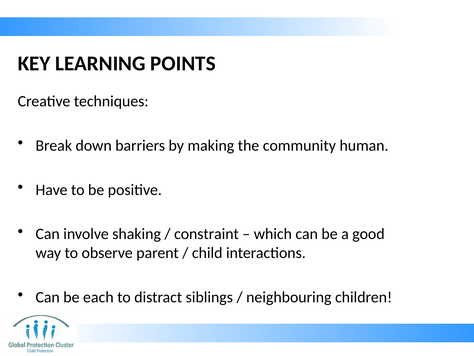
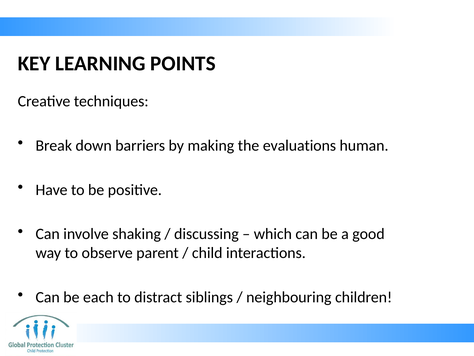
community: community -> evaluations
constraint: constraint -> discussing
